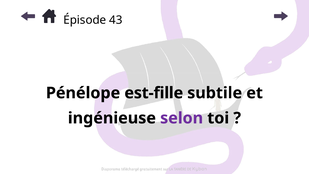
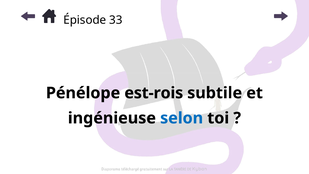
43: 43 -> 33
est-fille: est-fille -> est-rois
selon colour: purple -> blue
